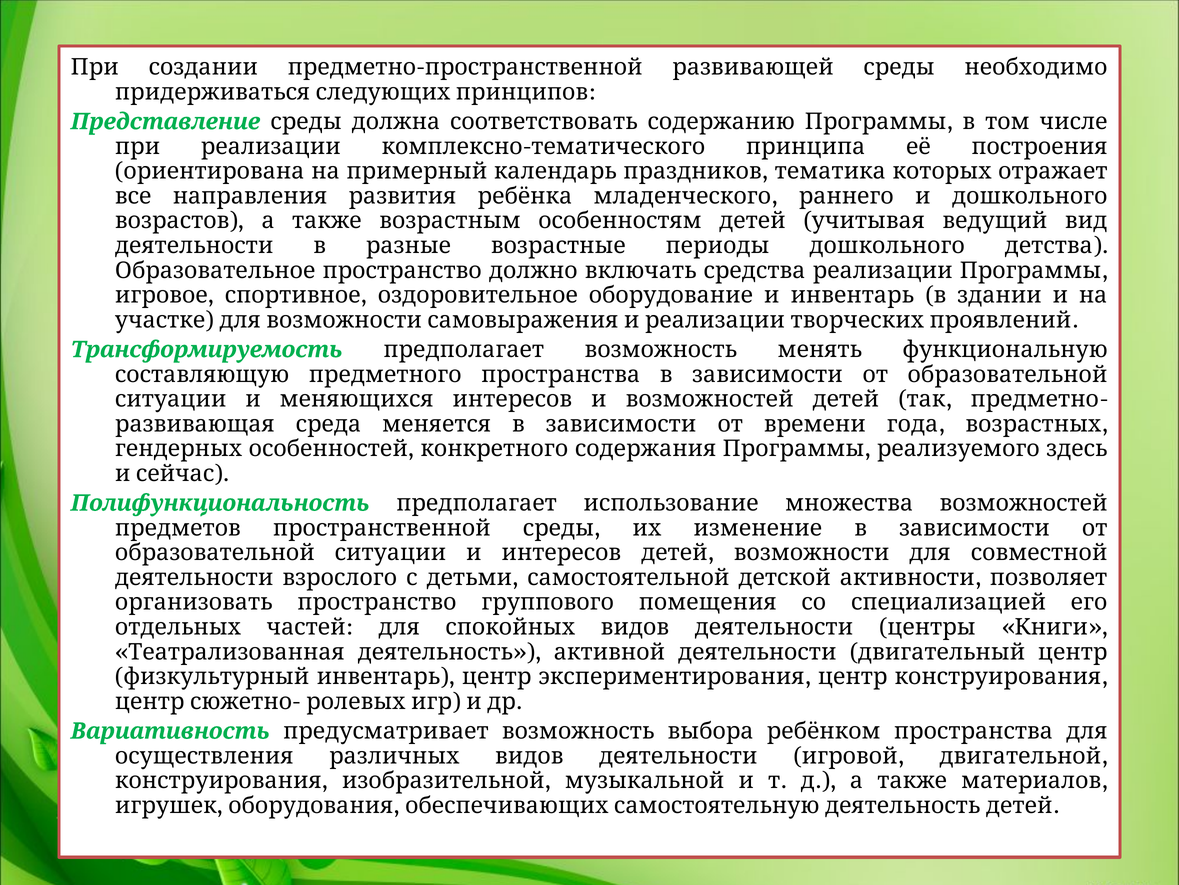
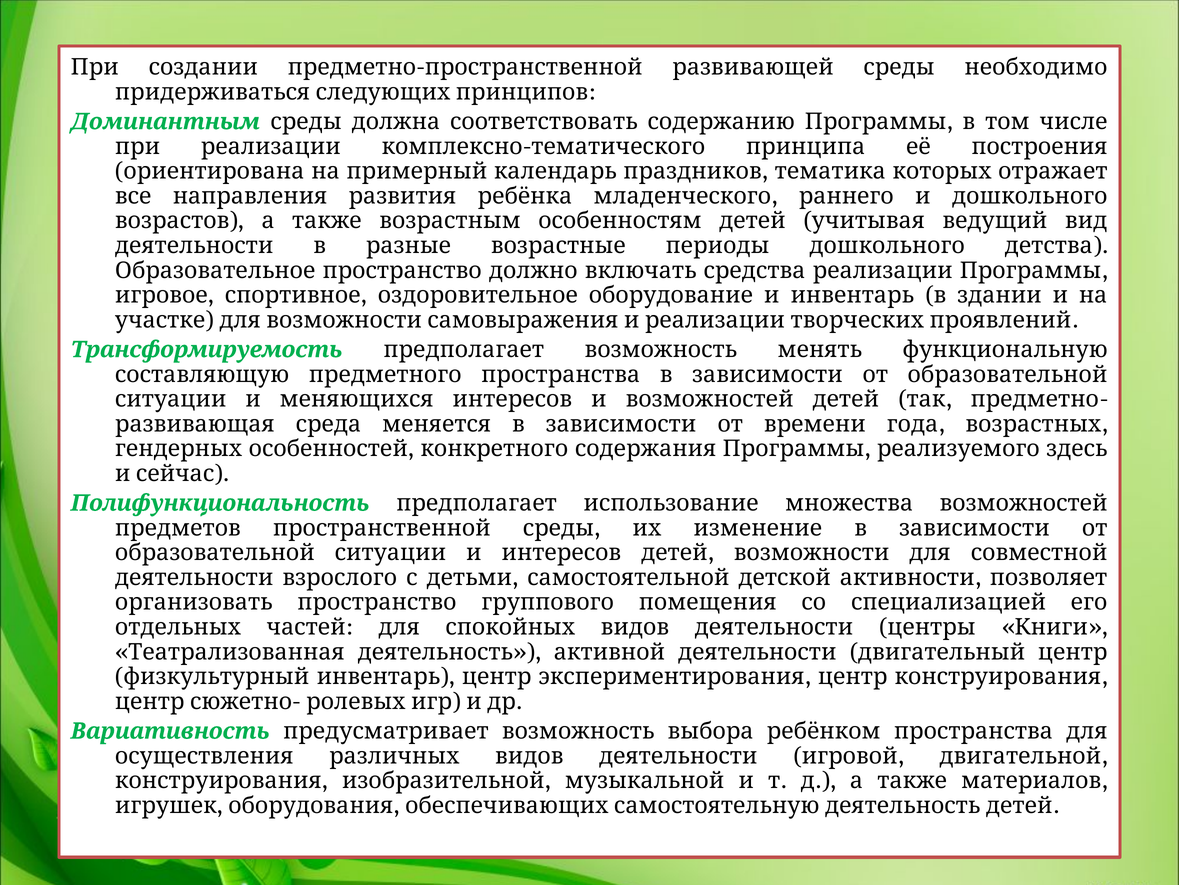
Представление: Представление -> Доминантным
